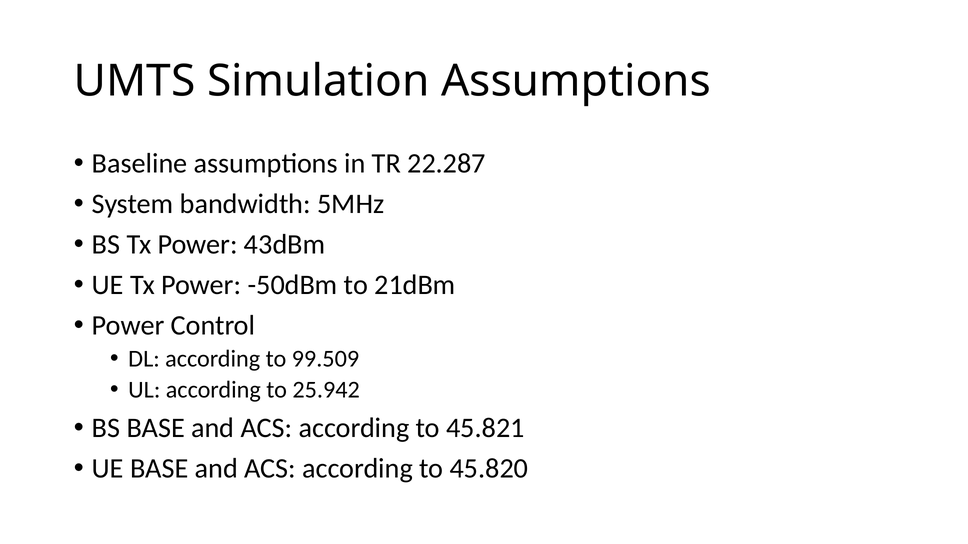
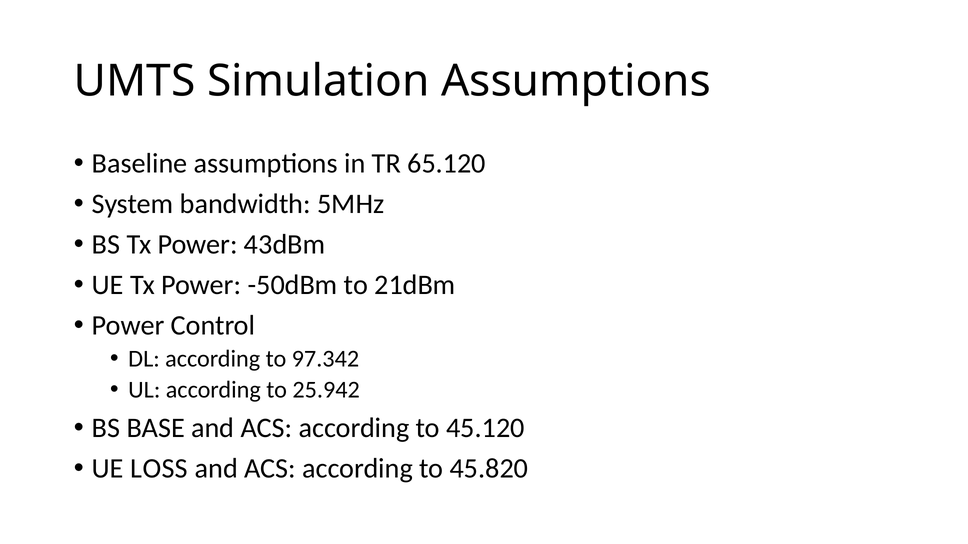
22.287: 22.287 -> 65.120
99.509: 99.509 -> 97.342
45.821: 45.821 -> 45.120
UE BASE: BASE -> LOSS
